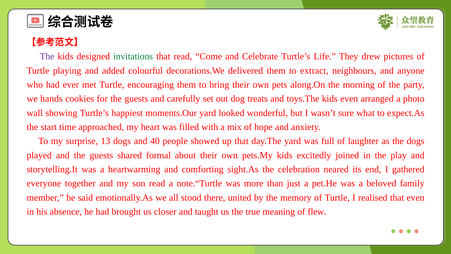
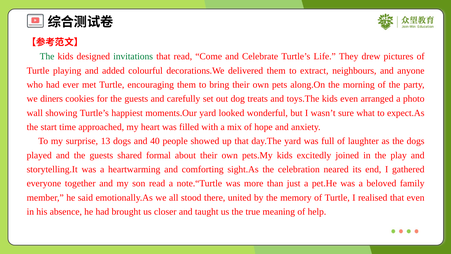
The at (47, 56) colour: purple -> green
hands: hands -> diners
flew: flew -> help
